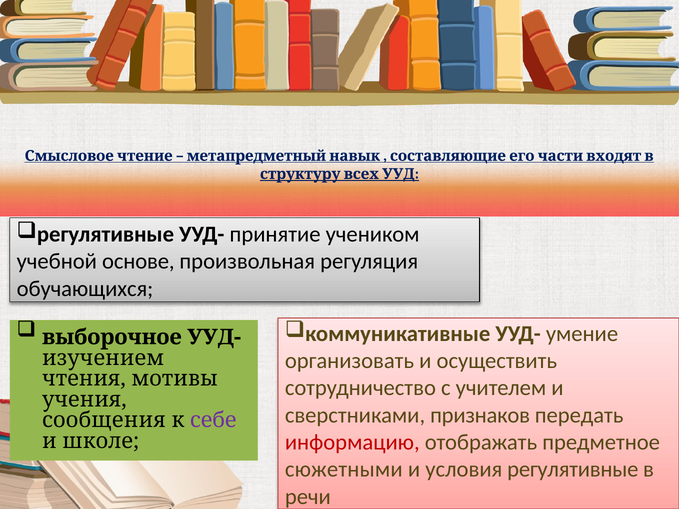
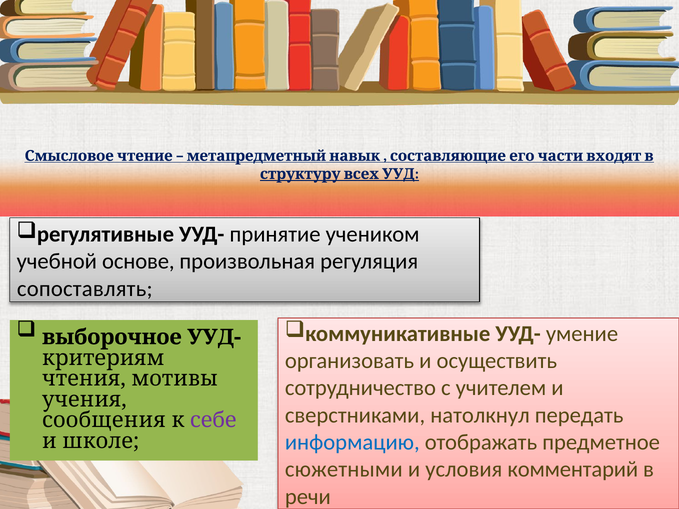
обучающихся: обучающихся -> сопоставлять
изучением: изучением -> критериям
признаков: признаков -> натолкнул
информацию colour: red -> blue
условия регулятивные: регулятивные -> комментарий
